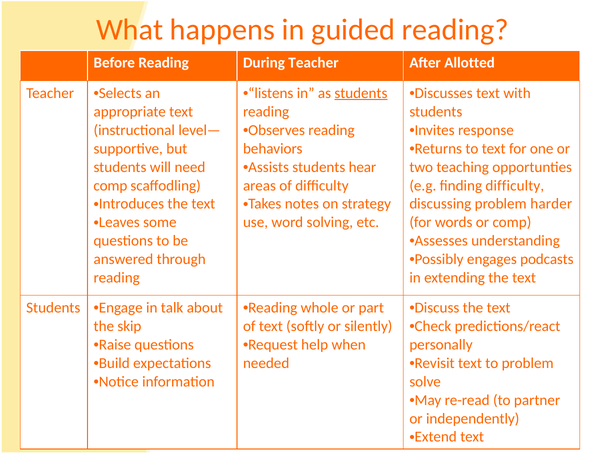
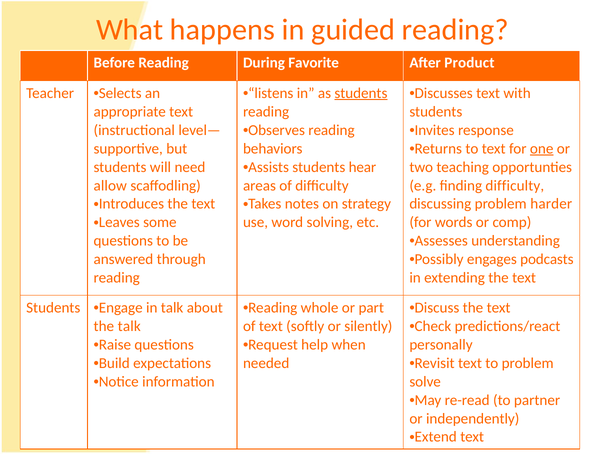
During Teacher: Teacher -> Favorite
Allotted: Allotted -> Product
one underline: none -> present
comp at (110, 185): comp -> allow
the skip: skip -> talk
